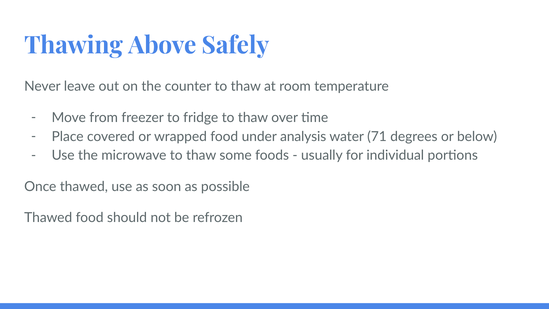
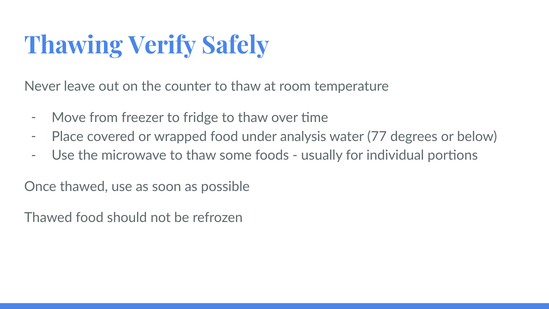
Above: Above -> Verify
71: 71 -> 77
